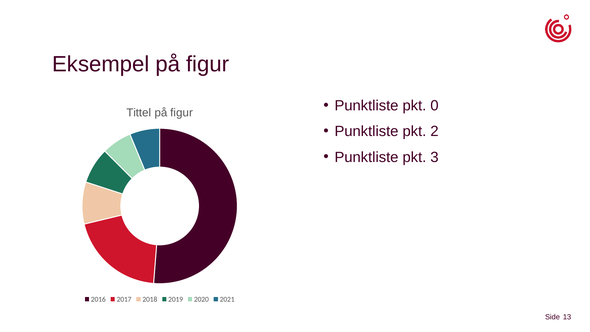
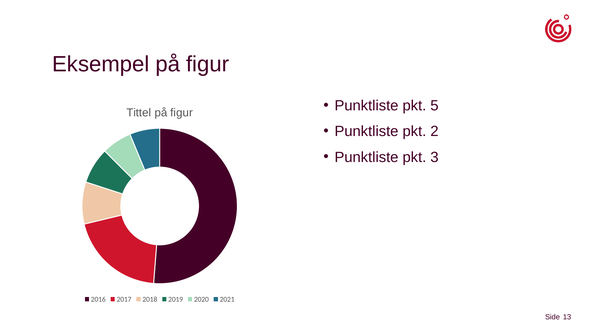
0: 0 -> 5
